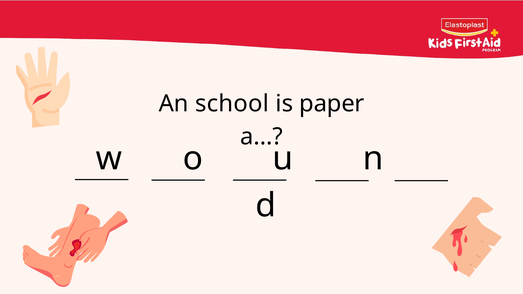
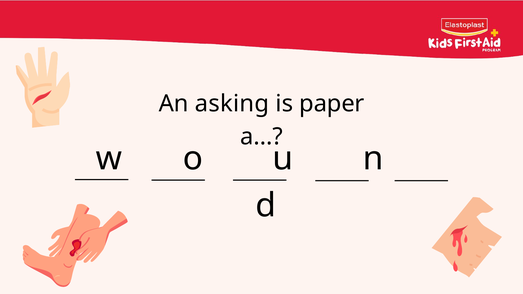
school: school -> asking
